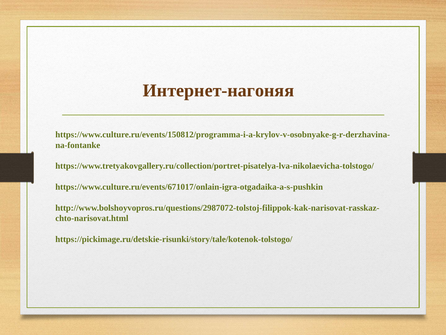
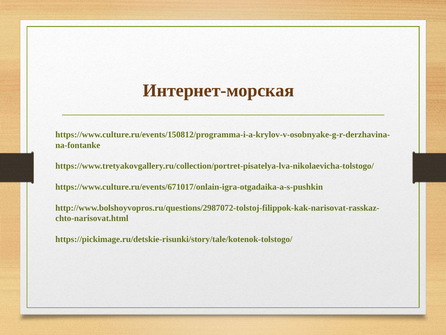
Интернет-нагоняя: Интернет-нагоняя -> Интернет-морская
